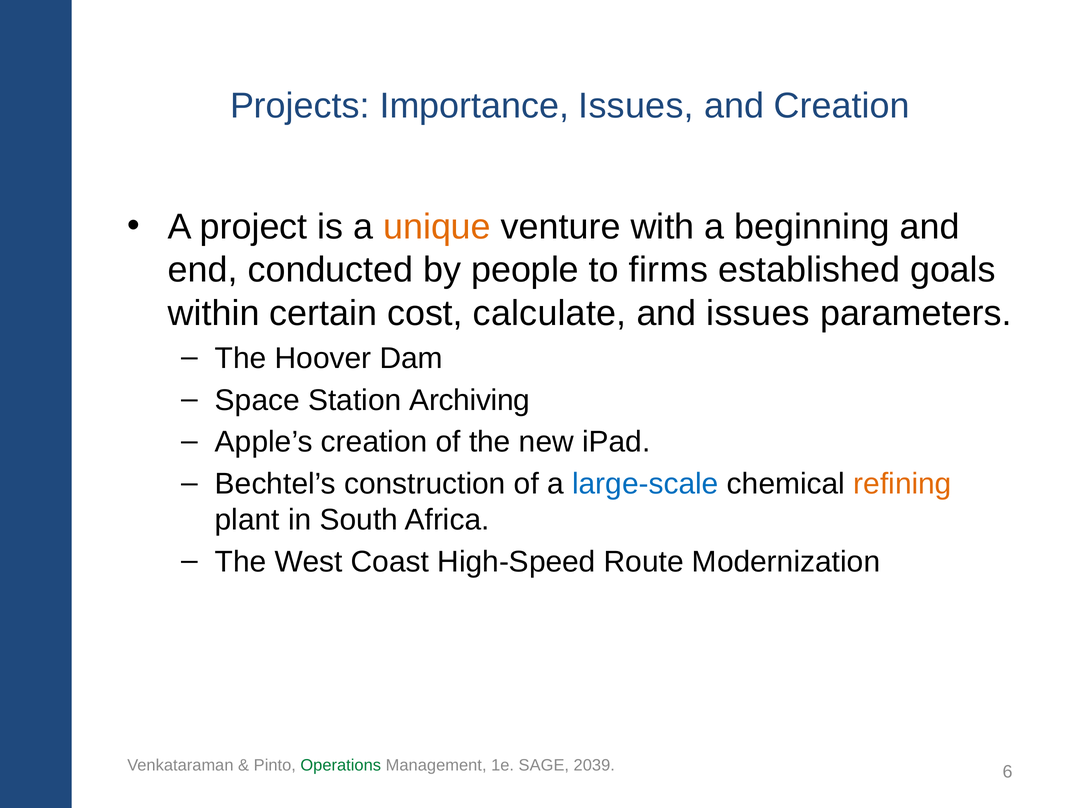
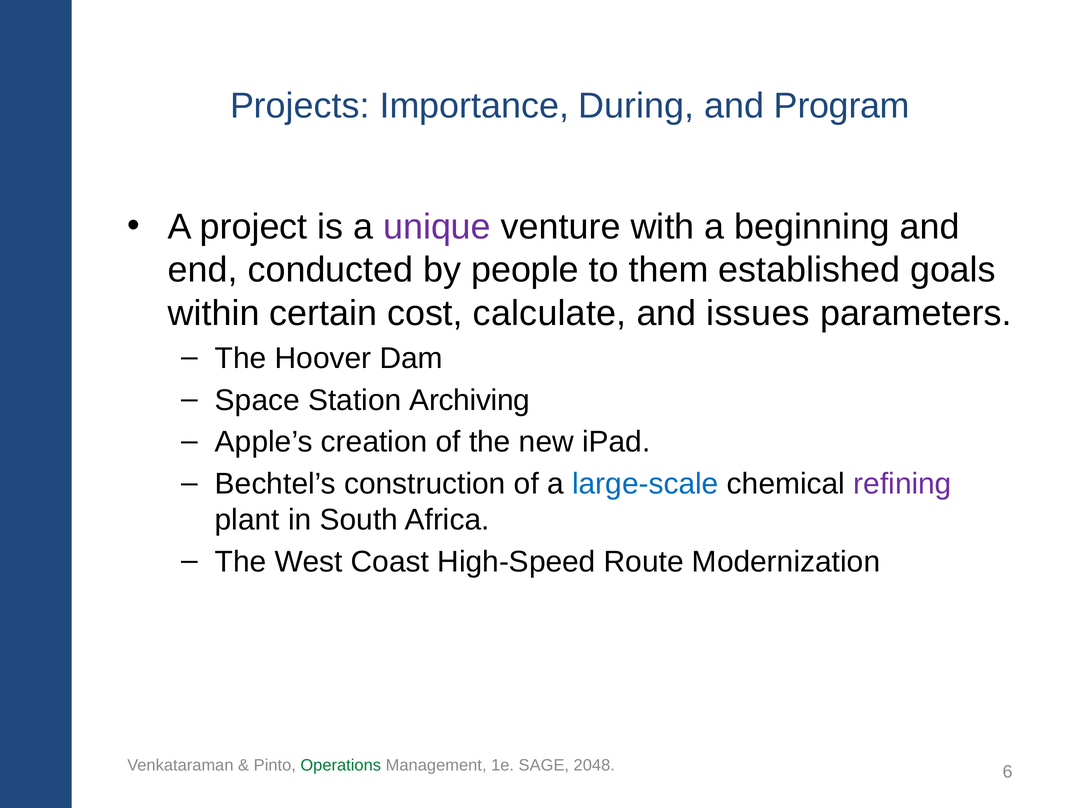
Importance Issues: Issues -> During
and Creation: Creation -> Program
unique colour: orange -> purple
firms: firms -> them
refining colour: orange -> purple
2039: 2039 -> 2048
